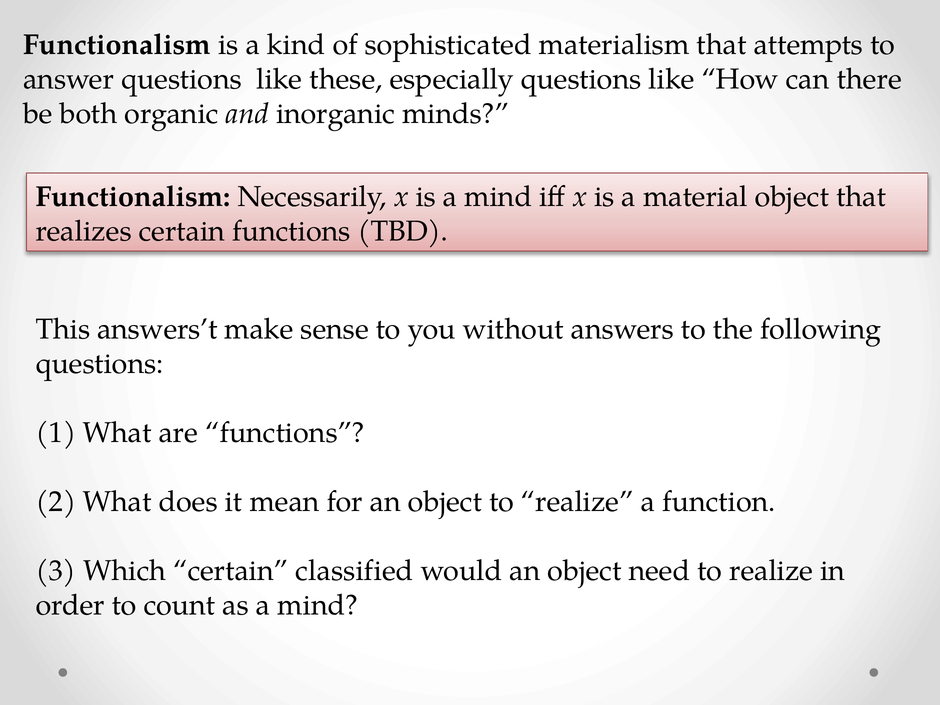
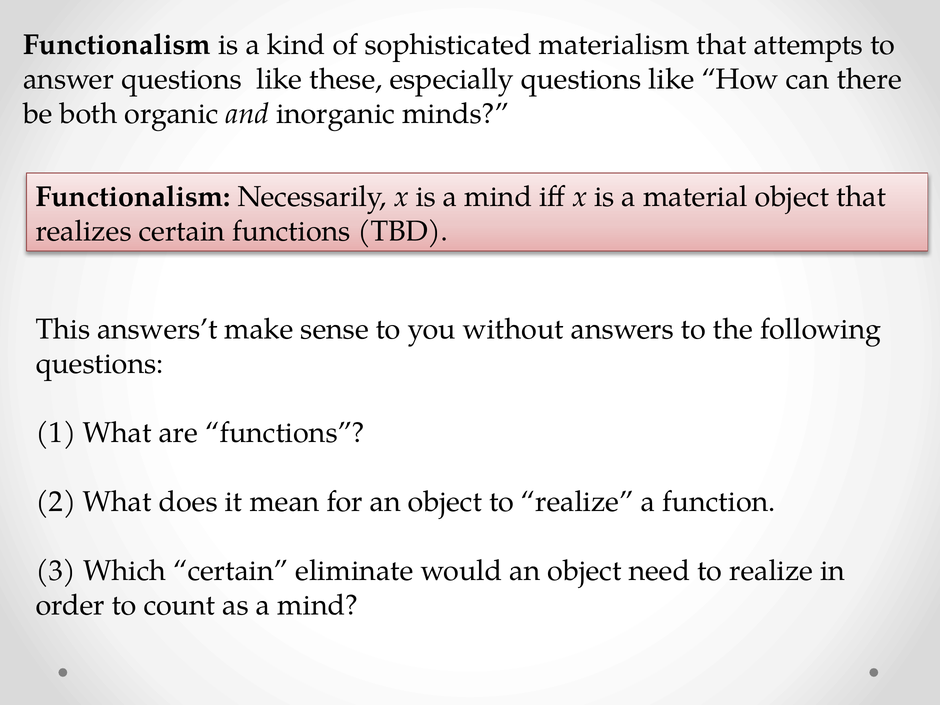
classified: classified -> eliminate
